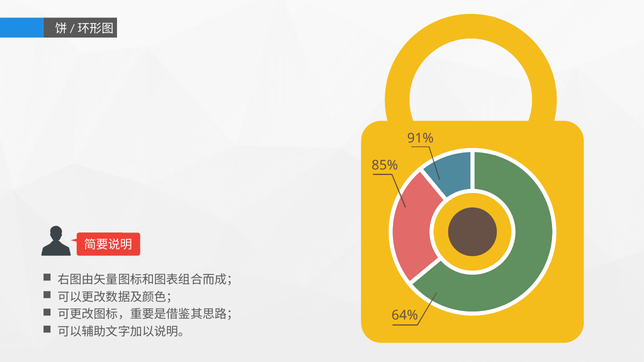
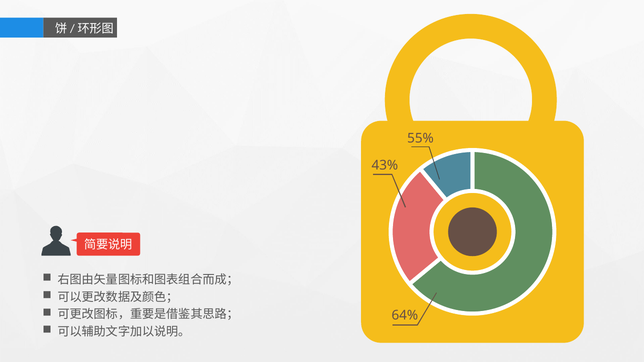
91%: 91% -> 55%
85%: 85% -> 43%
